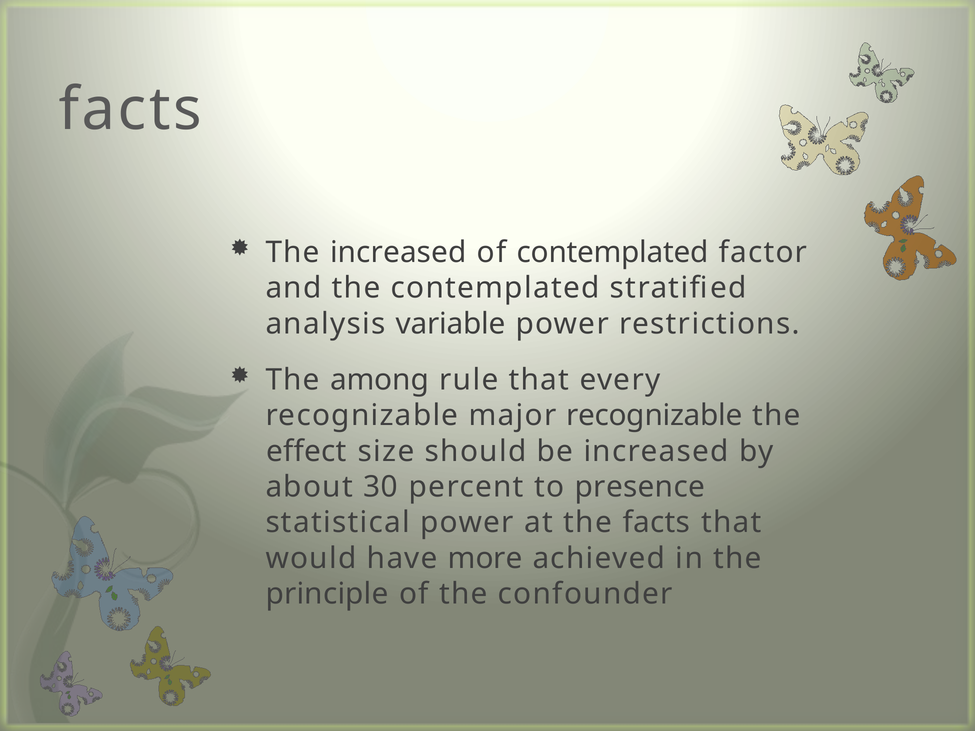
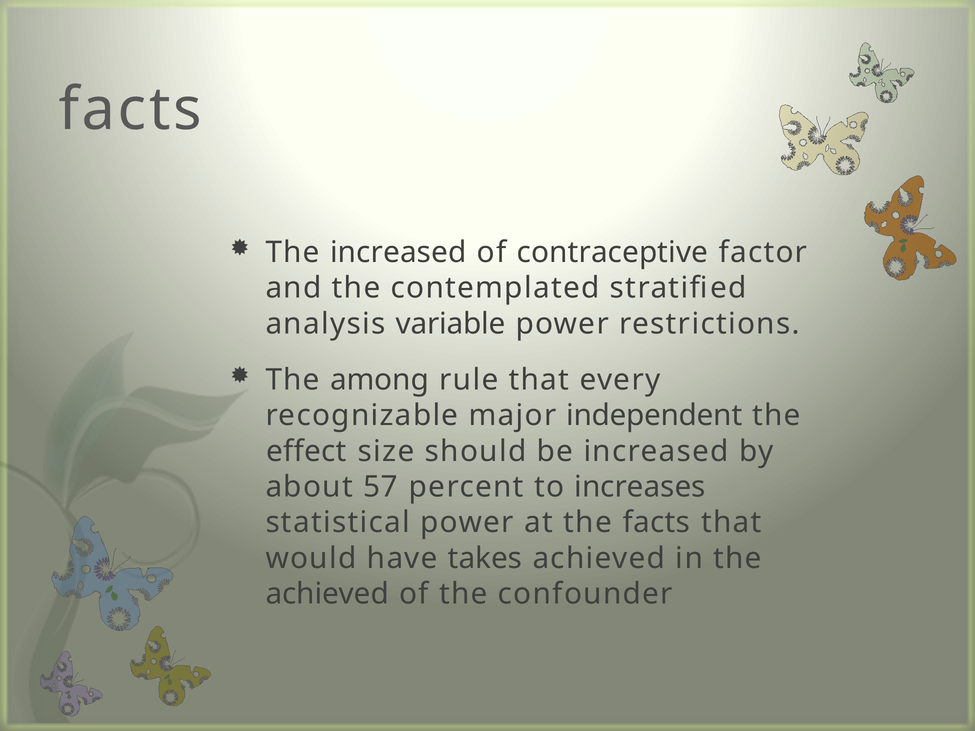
of contemplated: contemplated -> contraceptive
major recognizable: recognizable -> independent
30: 30 -> 57
presence: presence -> increases
more: more -> takes
principle at (327, 594): principle -> achieved
